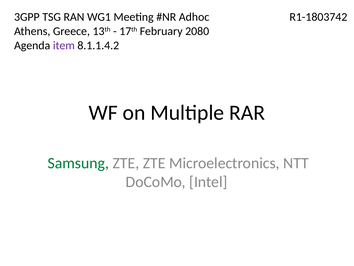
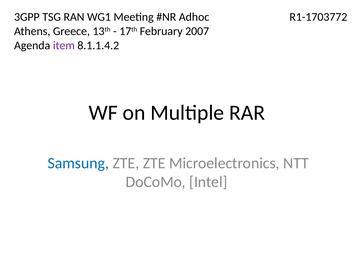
R1-1803742: R1-1803742 -> R1-1703772
2080: 2080 -> 2007
Samsung colour: green -> blue
